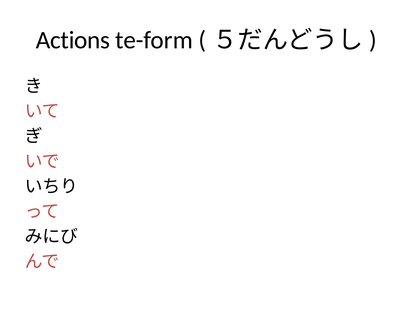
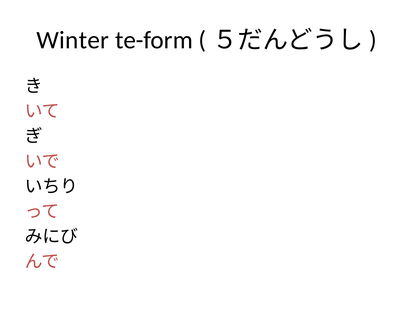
Actions: Actions -> Winter
